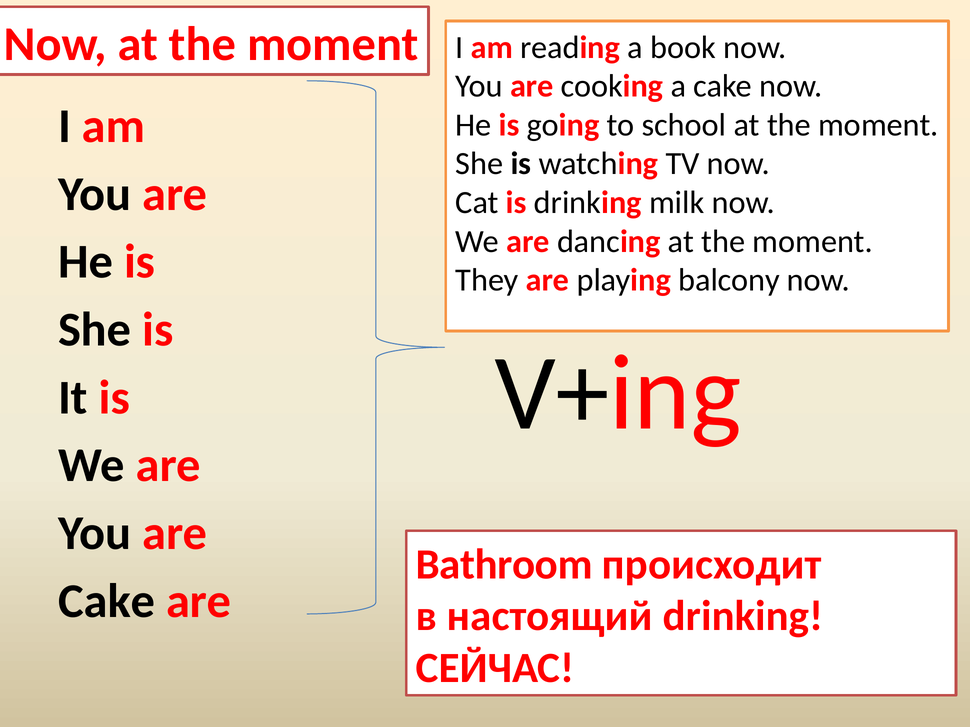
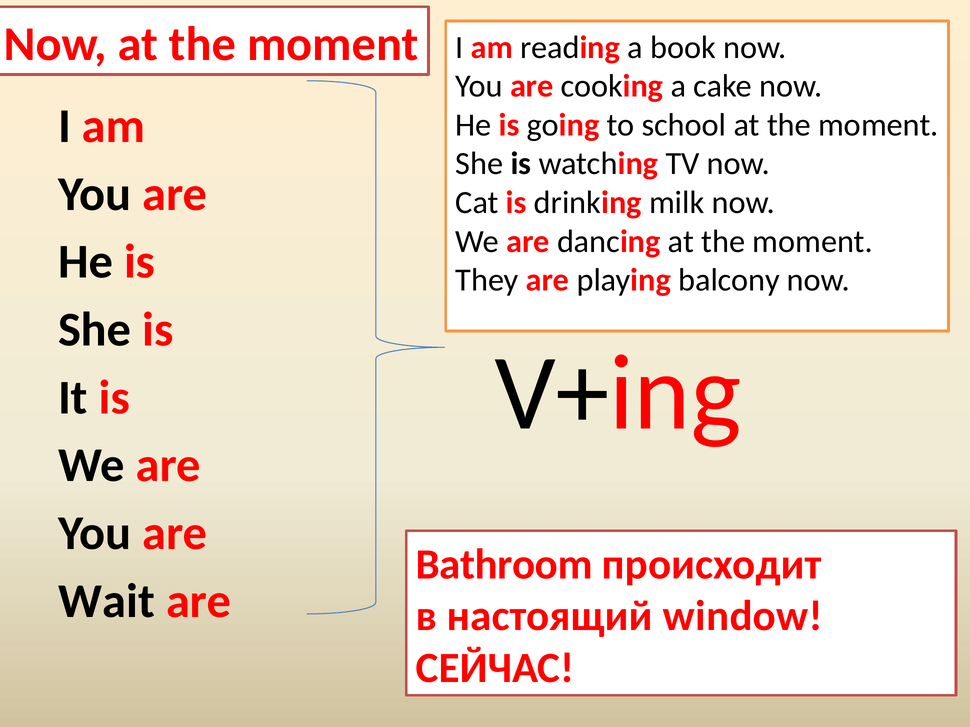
Cake at (107, 602): Cake -> Wait
настоящий drinking: drinking -> window
